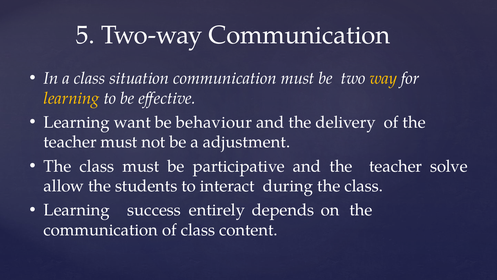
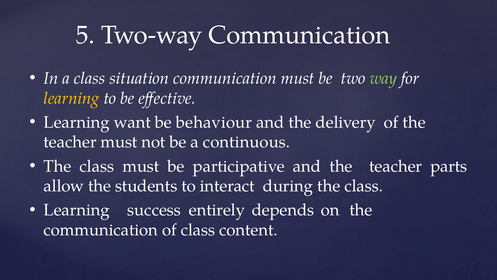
way colour: yellow -> light green
adjustment: adjustment -> continuous
solve: solve -> parts
